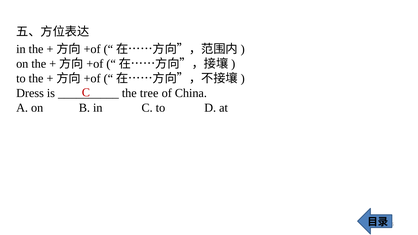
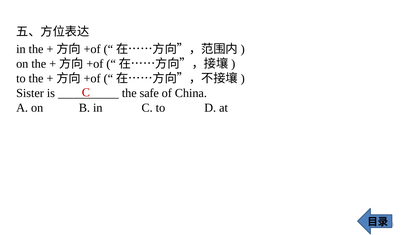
Dress: Dress -> Sister
tree: tree -> safe
